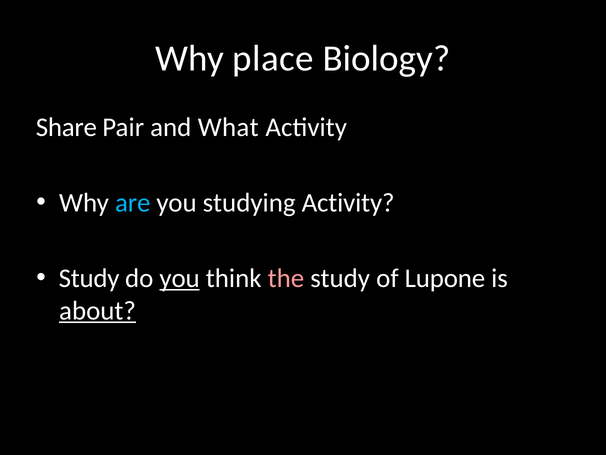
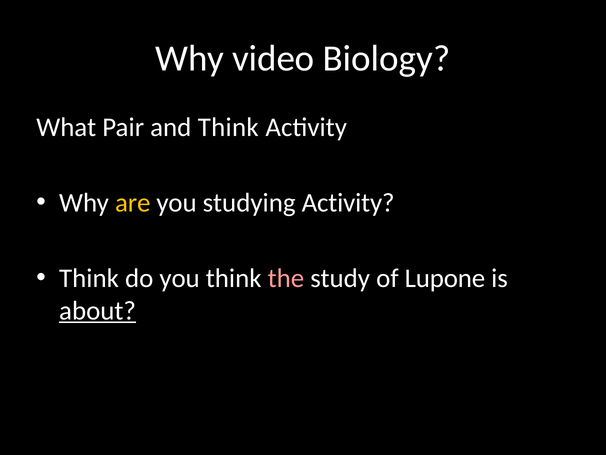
place: place -> video
Share: Share -> What
and What: What -> Think
are colour: light blue -> yellow
Study at (89, 278): Study -> Think
you at (180, 278) underline: present -> none
